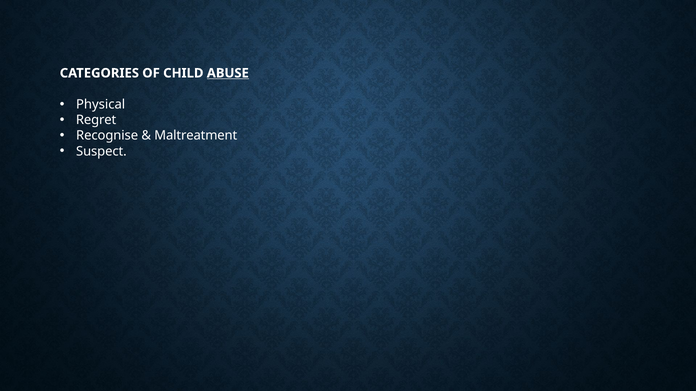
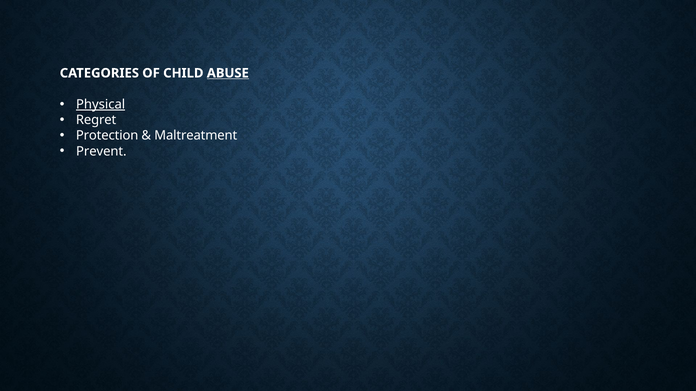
Physical underline: none -> present
Recognise: Recognise -> Protection
Suspect: Suspect -> Prevent
